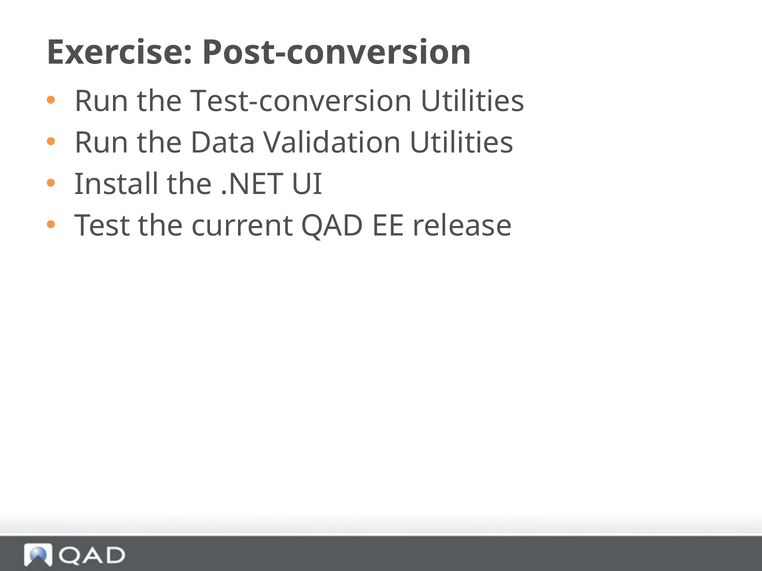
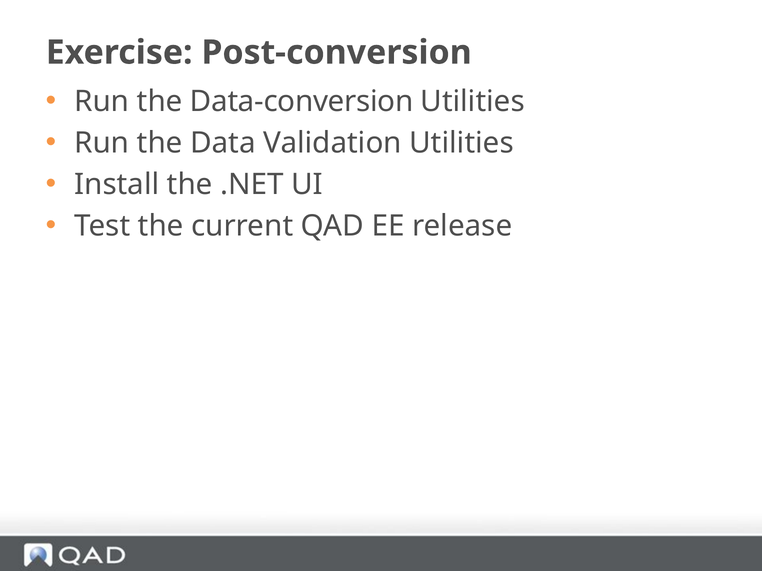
Test-conversion: Test-conversion -> Data-conversion
